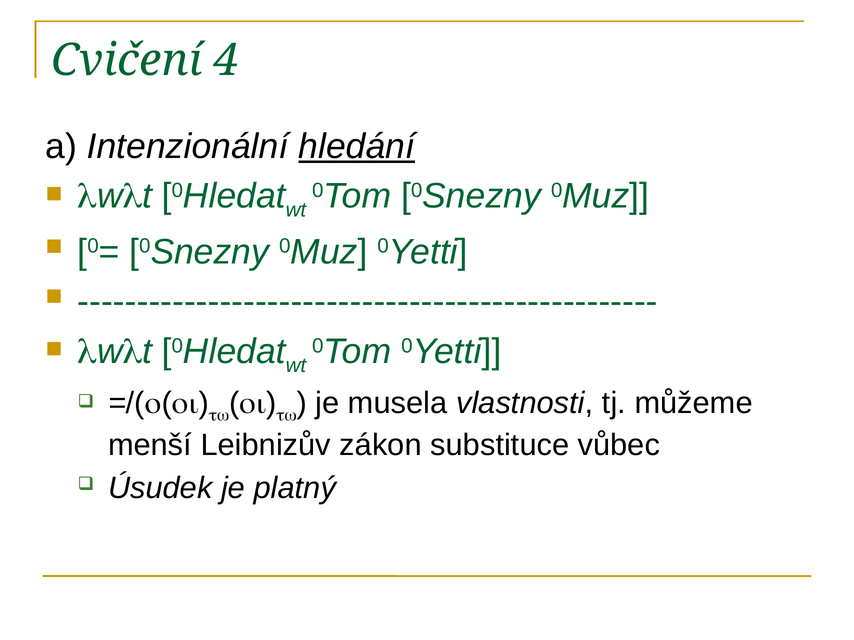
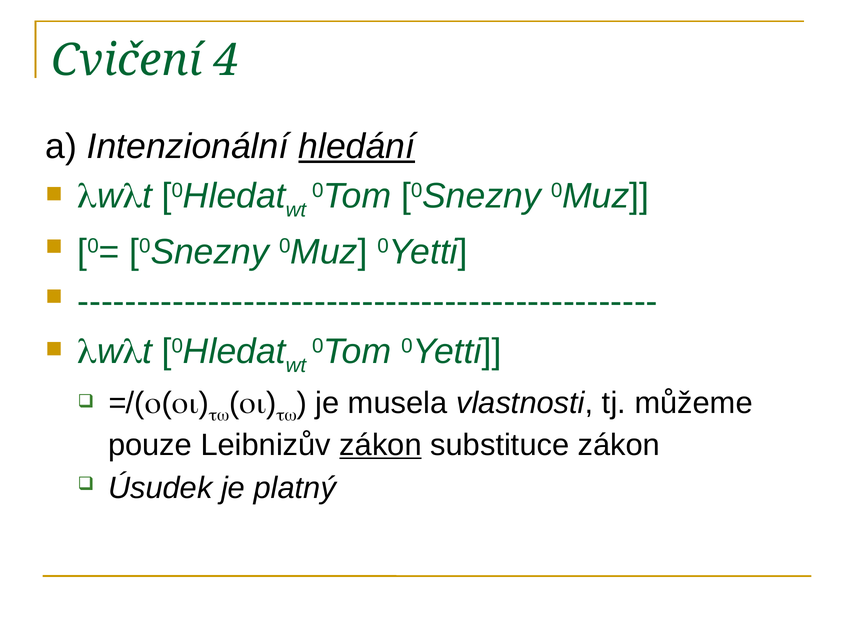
menší: menší -> pouze
zákon at (381, 445) underline: none -> present
substituce vůbec: vůbec -> zákon
